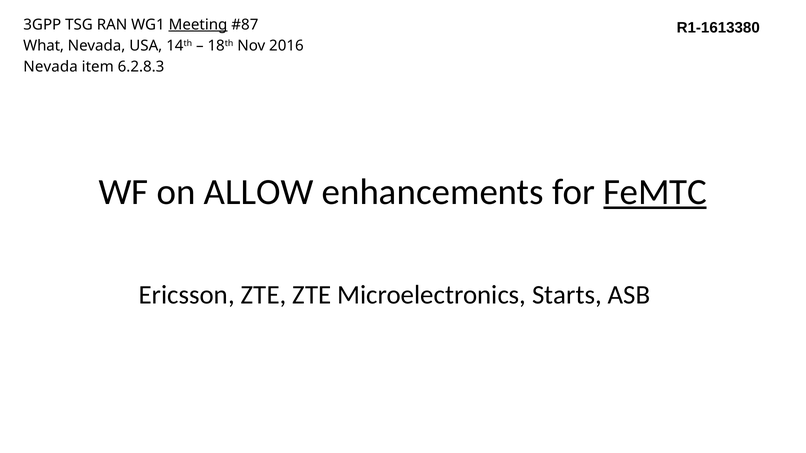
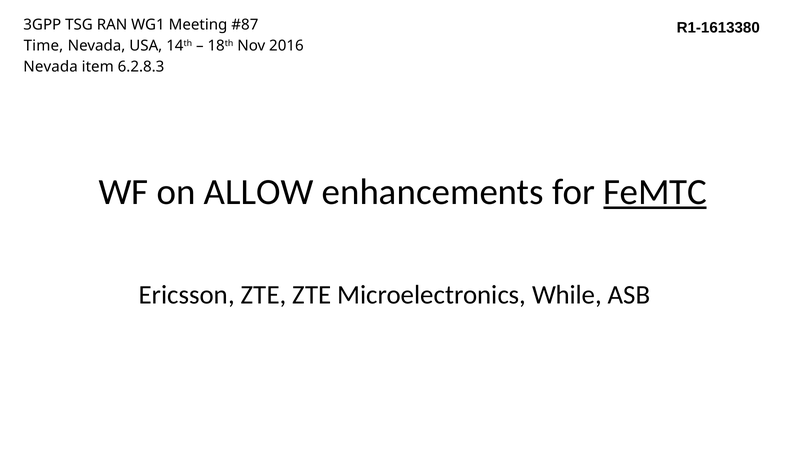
Meeting underline: present -> none
What: What -> Time
Starts: Starts -> While
